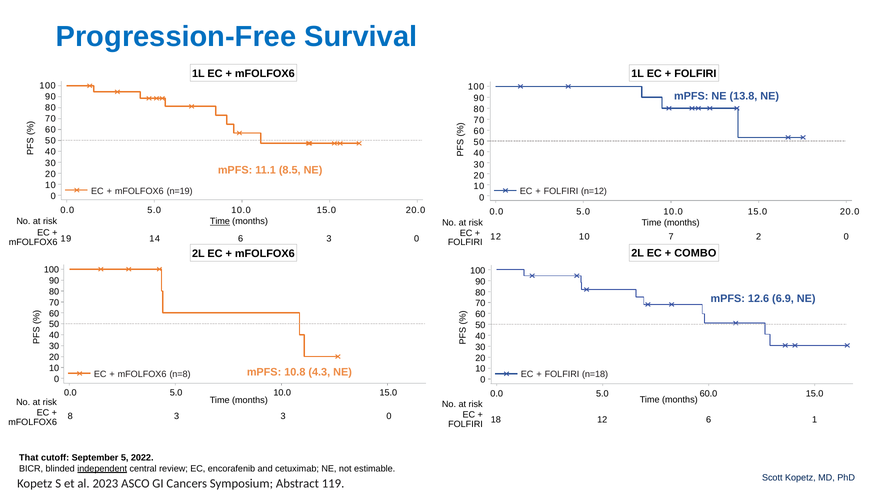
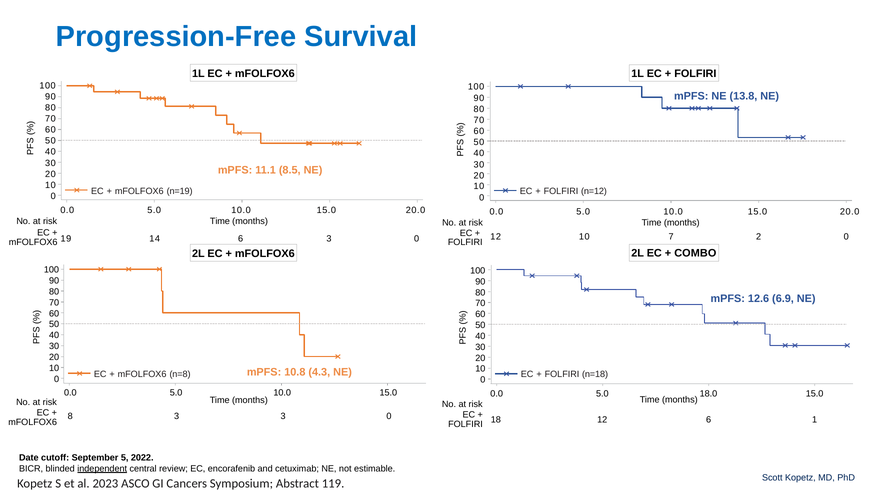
Time at (220, 221) underline: present -> none
60.0: 60.0 -> 18.0
That: That -> Date
